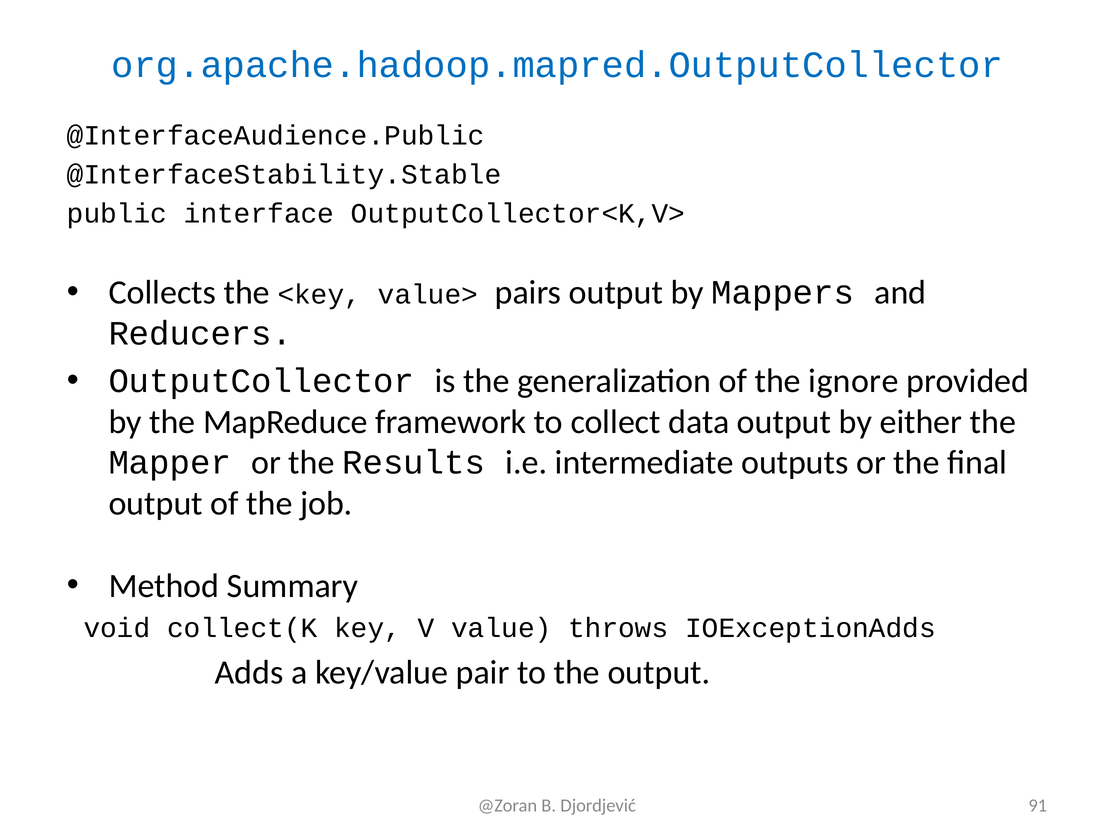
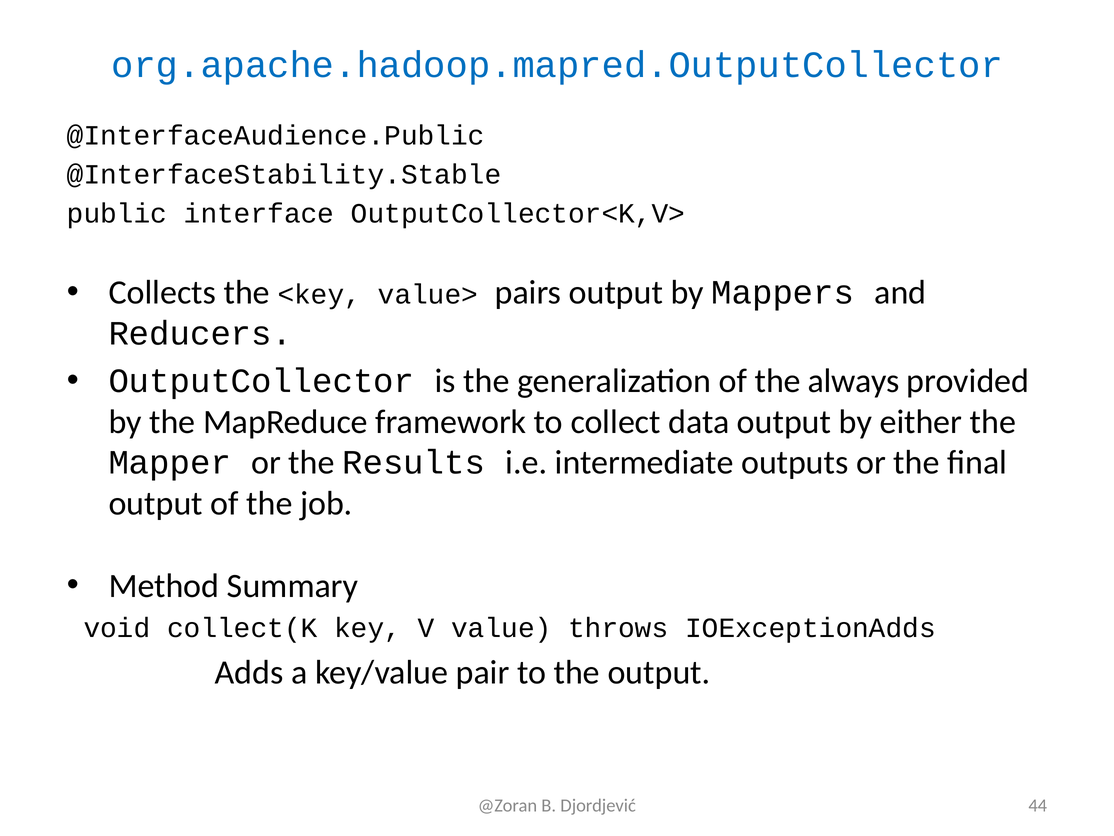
ignore: ignore -> always
91: 91 -> 44
